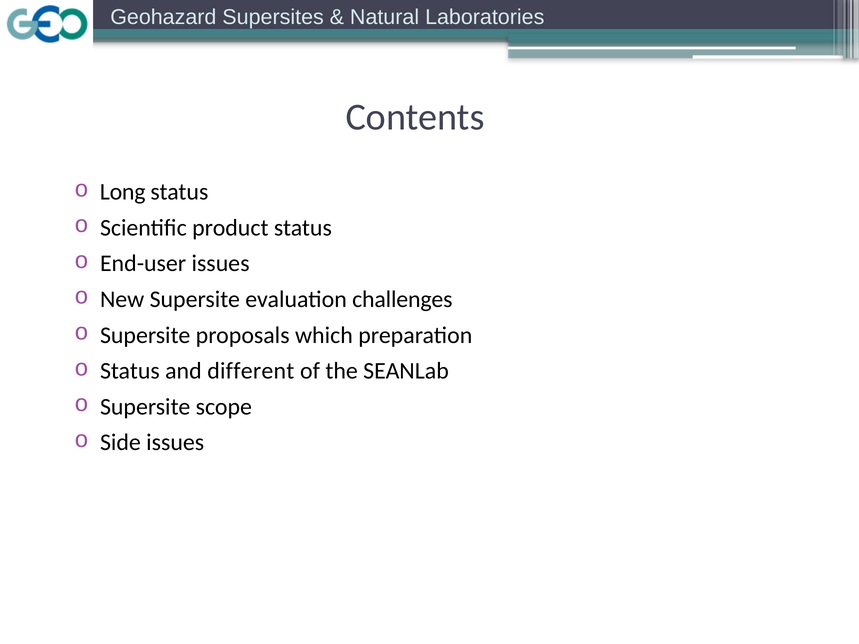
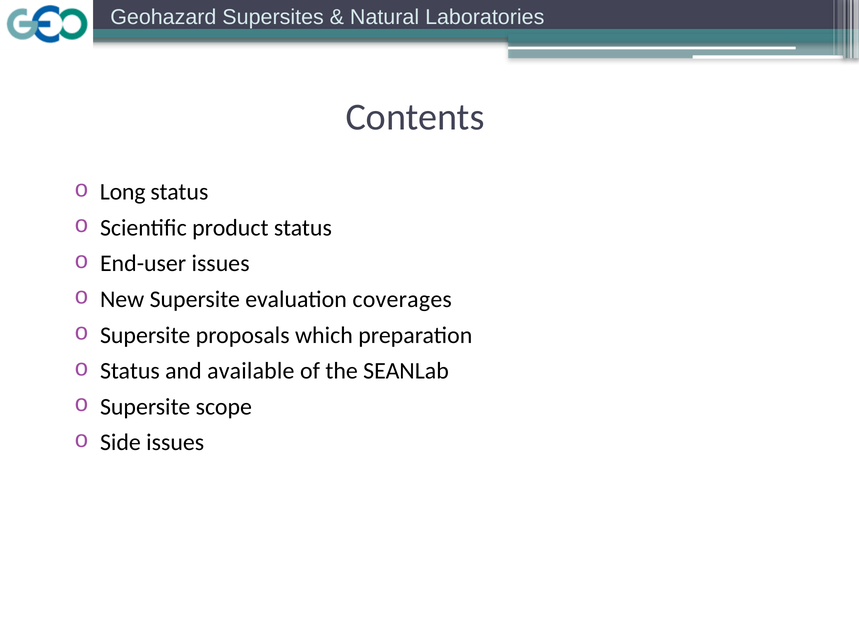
challenges: challenges -> coverages
different: different -> available
